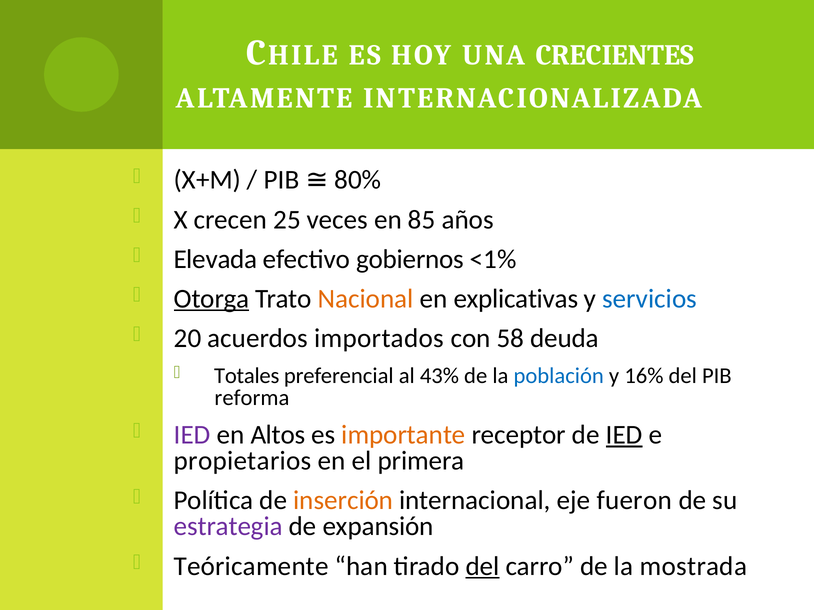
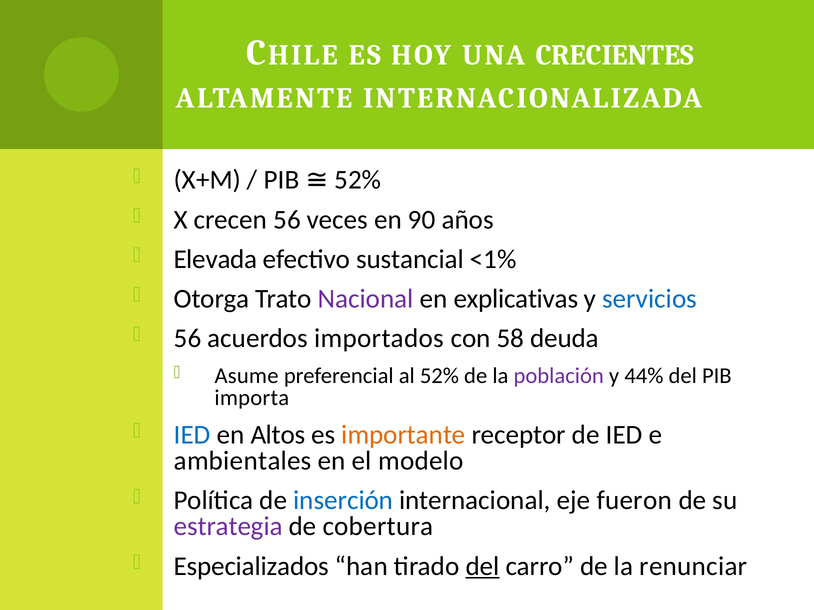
PIB 80%: 80% -> 52%
crecen 25: 25 -> 56
85: 85 -> 90
gobiernos: gobiernos -> sustancial
Otorga underline: present -> none
Nacional colour: orange -> purple
20 at (188, 339): 20 -> 56
Totales: Totales -> Asume
al 43%: 43% -> 52%
población colour: blue -> purple
16%: 16% -> 44%
reforma: reforma -> importa
IED at (192, 435) colour: purple -> blue
IED at (624, 435) underline: present -> none
propietarios: propietarios -> ambientales
primera: primera -> modelo
inserción colour: orange -> blue
expansión: expansión -> cobertura
Teóricamente: Teóricamente -> Especializados
mostrada: mostrada -> renunciar
